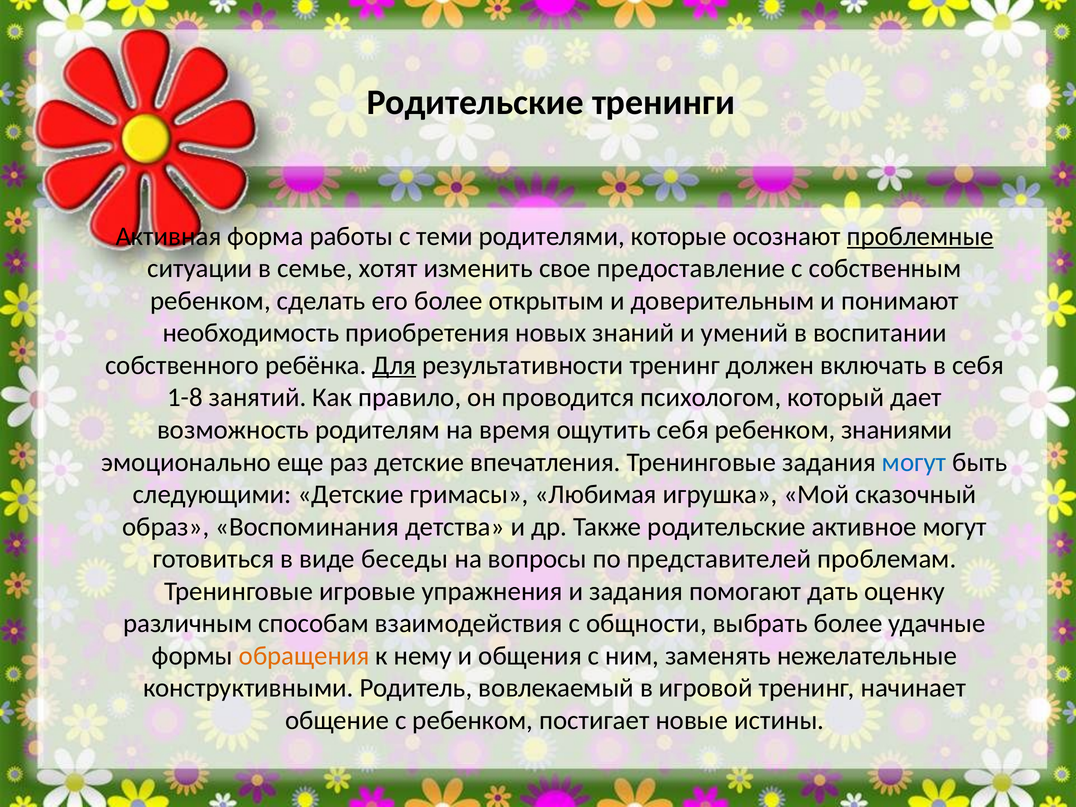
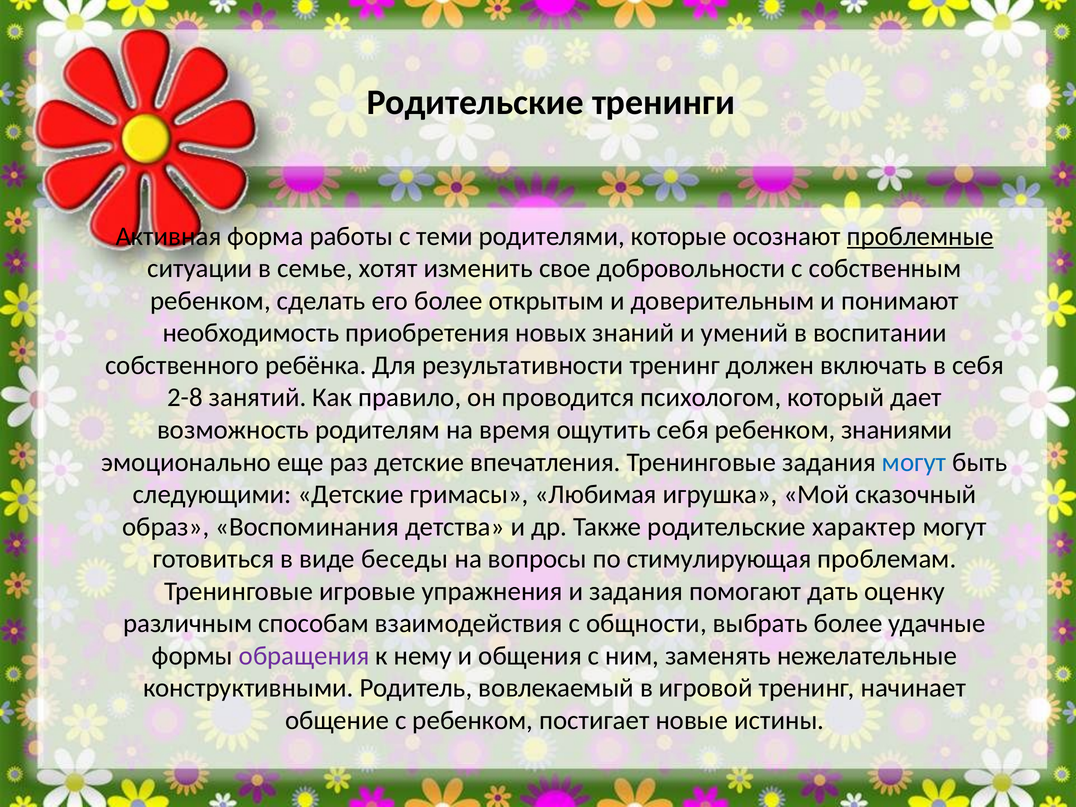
предоставление: предоставление -> добровольности
Для underline: present -> none
1-8: 1-8 -> 2-8
активное: активное -> характер
представителей: представителей -> стимулирующая
обращения colour: orange -> purple
